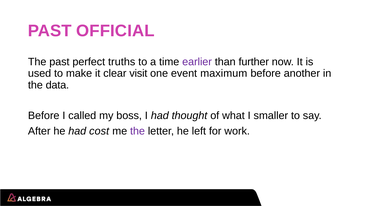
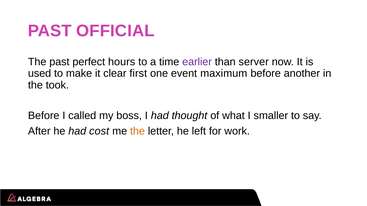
truths: truths -> hours
further: further -> server
visit: visit -> first
data: data -> took
the at (138, 131) colour: purple -> orange
